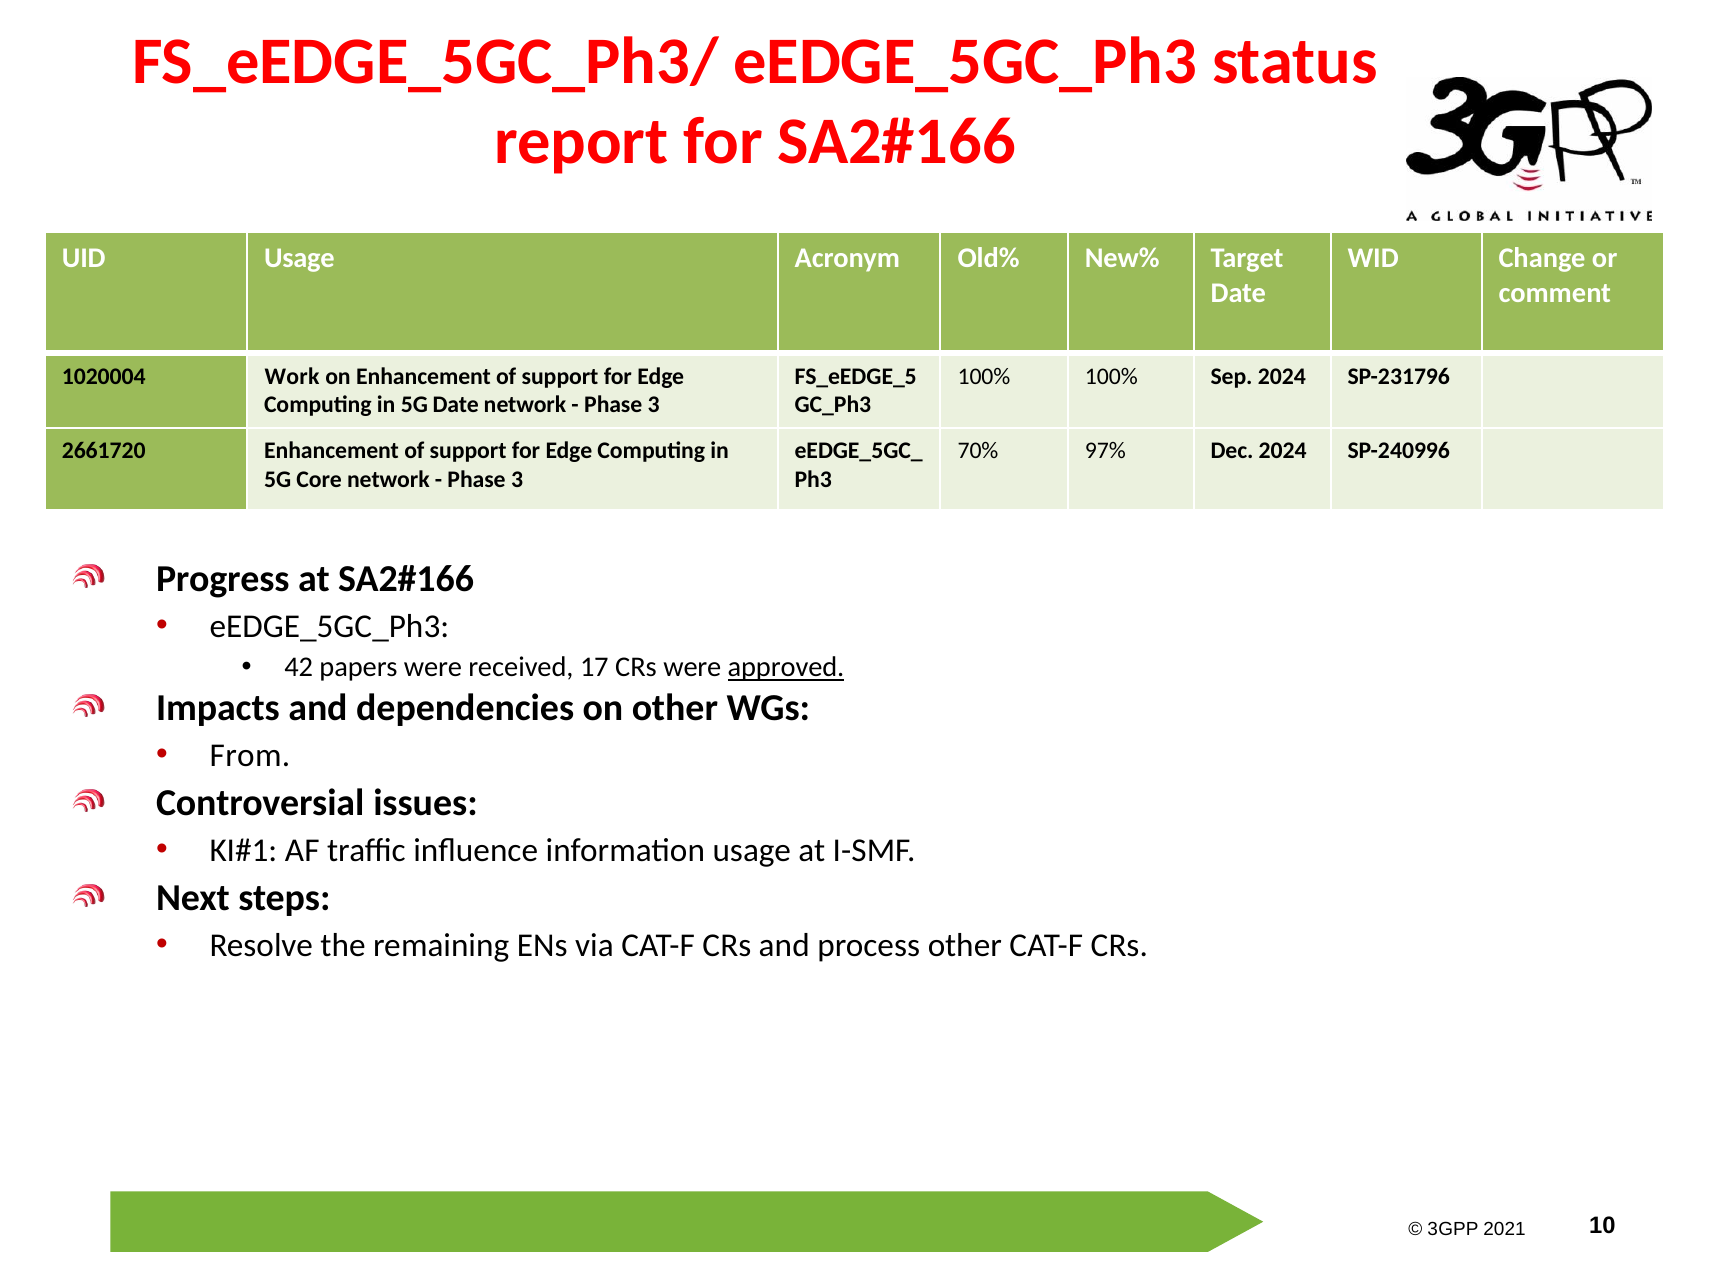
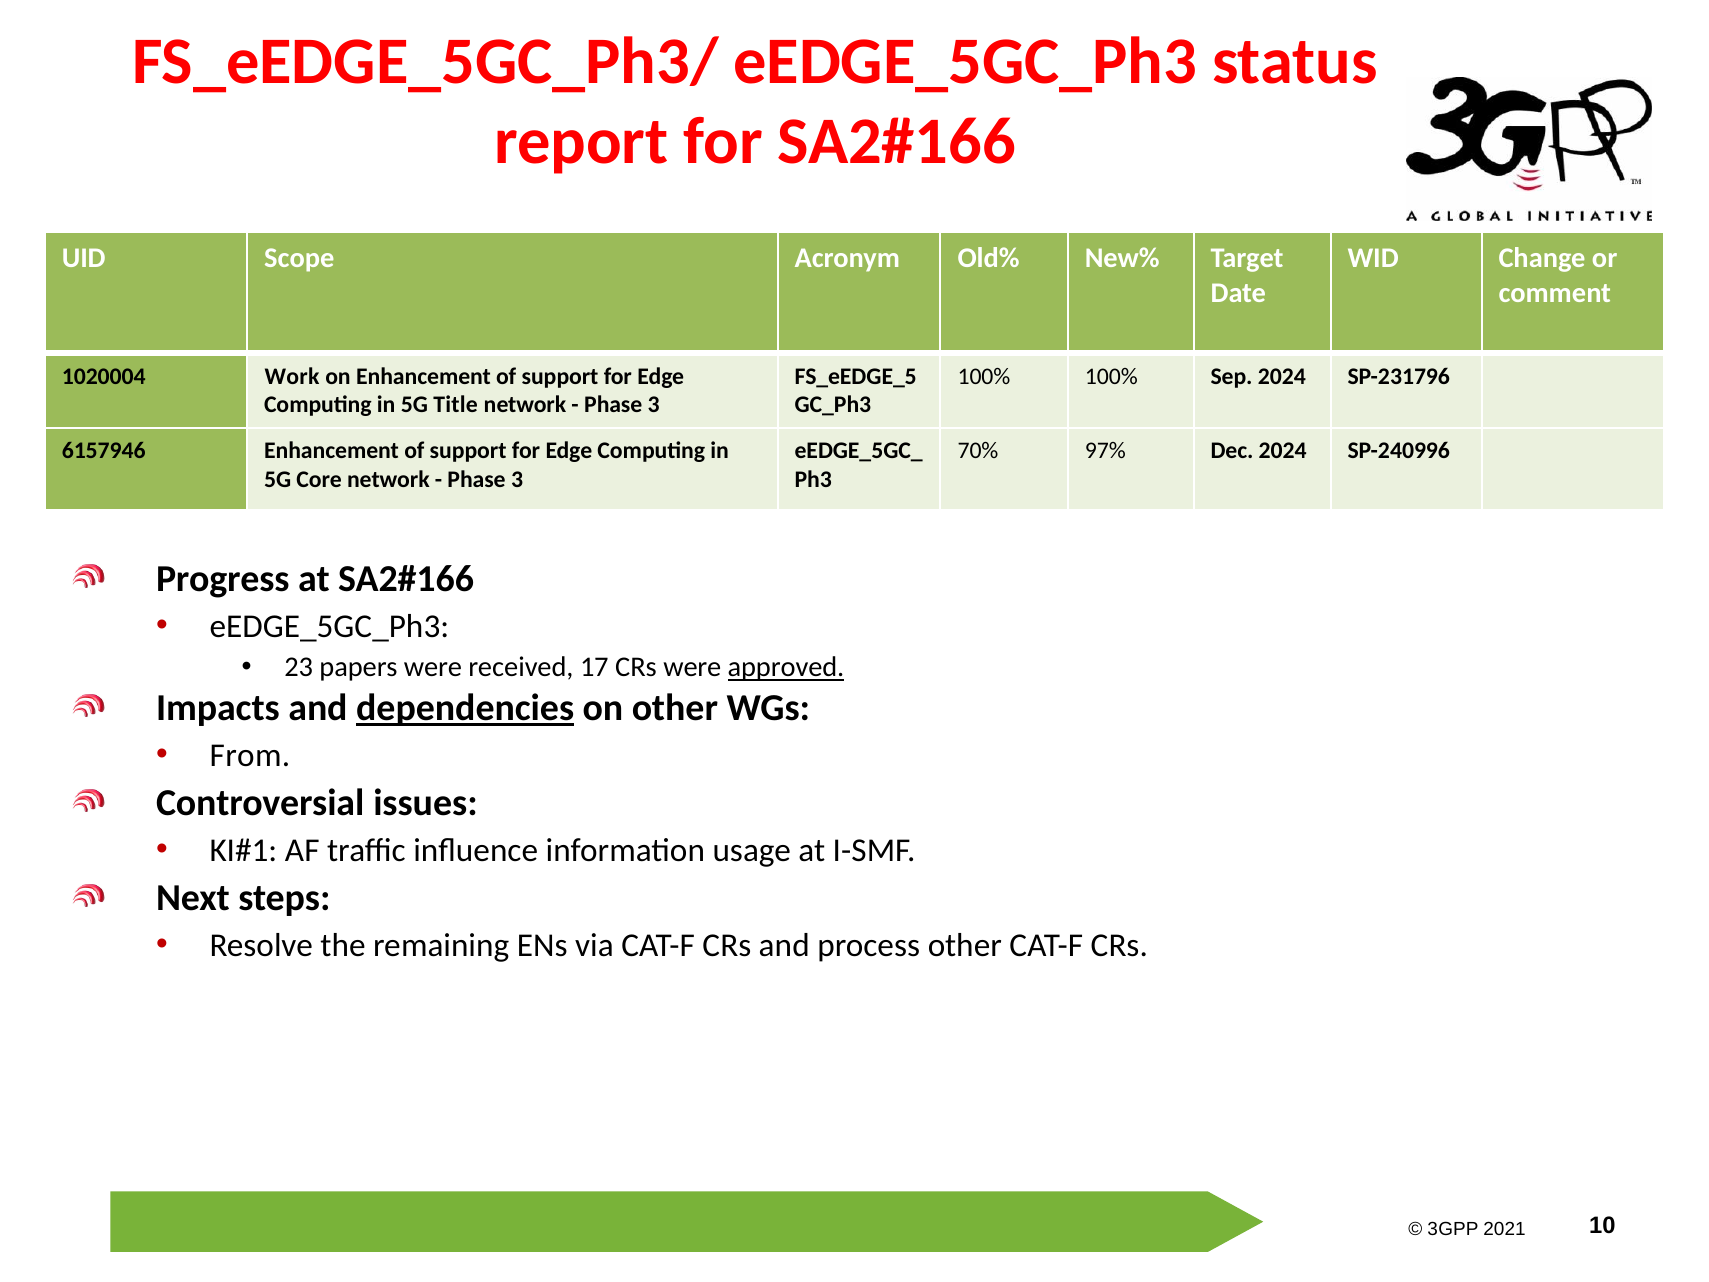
UID Usage: Usage -> Scope
5G Date: Date -> Title
2661720: 2661720 -> 6157946
42: 42 -> 23
dependencies underline: none -> present
